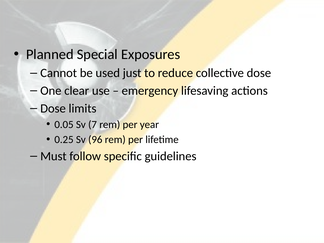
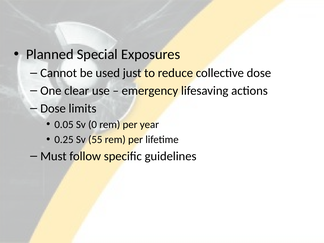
7: 7 -> 0
96: 96 -> 55
